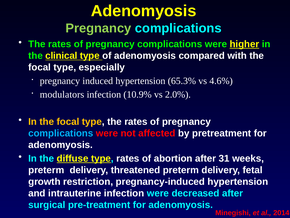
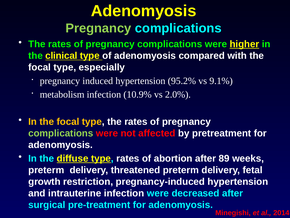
65.3%: 65.3% -> 95.2%
4.6%: 4.6% -> 9.1%
modulators: modulators -> metabolism
complications at (61, 133) colour: light blue -> light green
31: 31 -> 89
